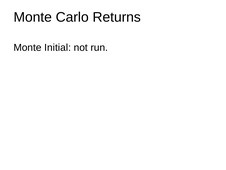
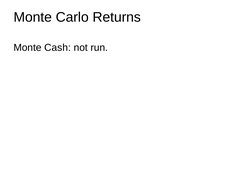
Initial: Initial -> Cash
